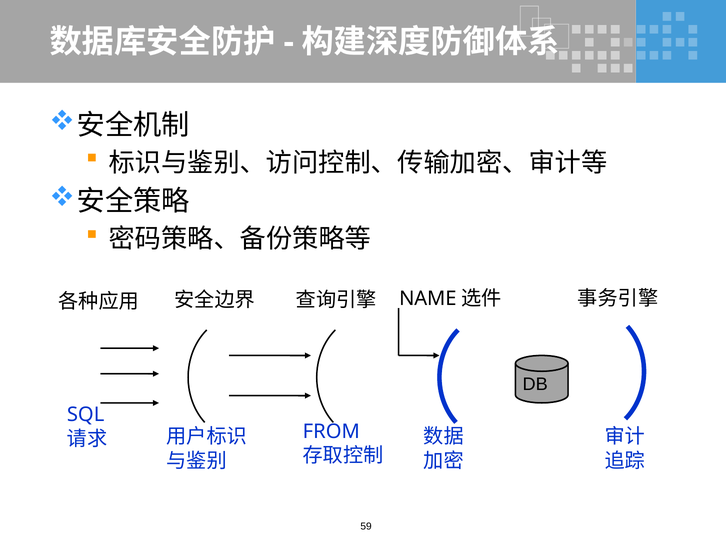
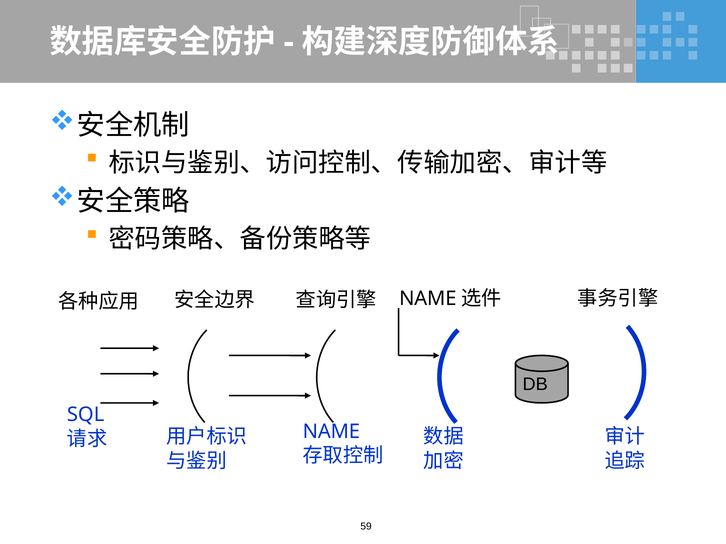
FROM at (331, 432): FROM -> NAME
